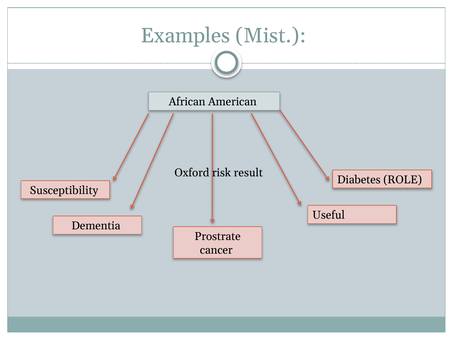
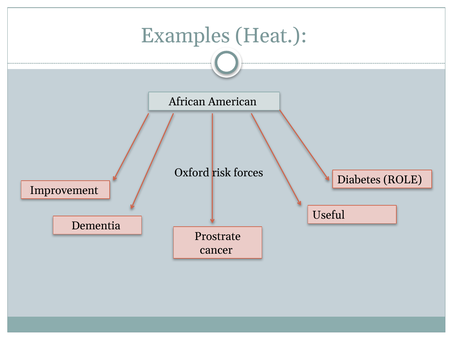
Mist: Mist -> Heat
result: result -> forces
Susceptibility: Susceptibility -> Improvement
